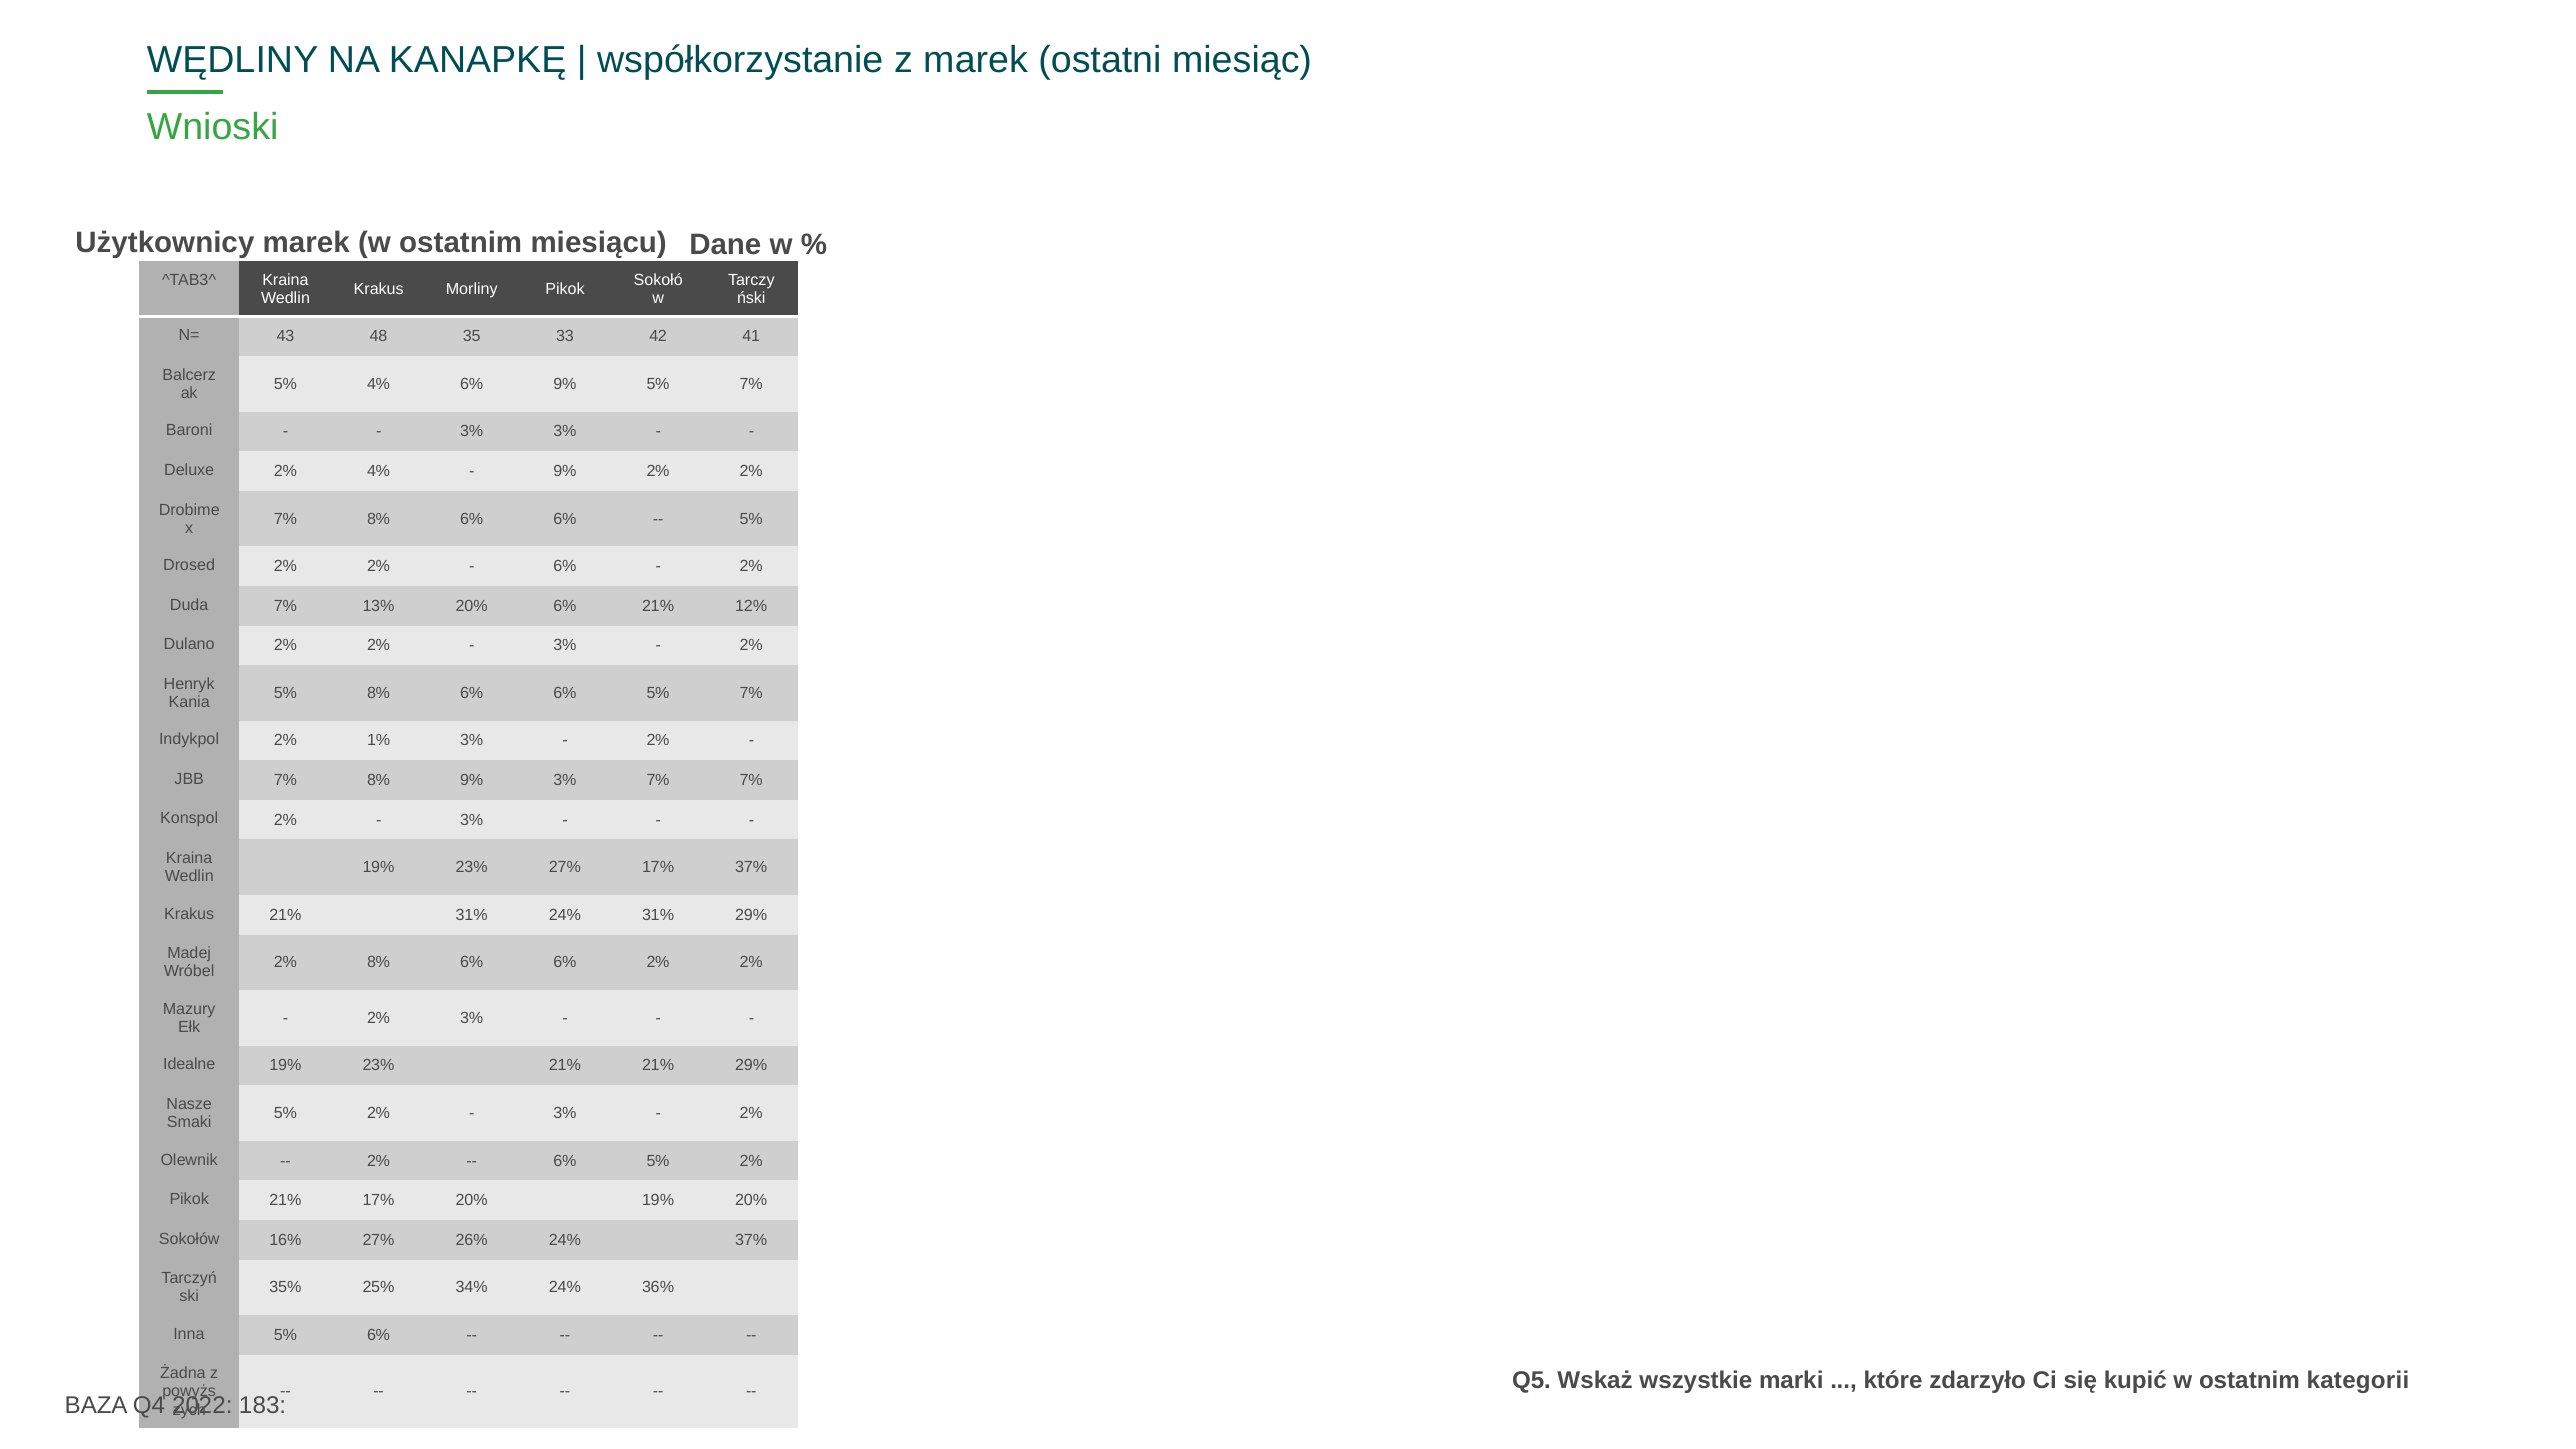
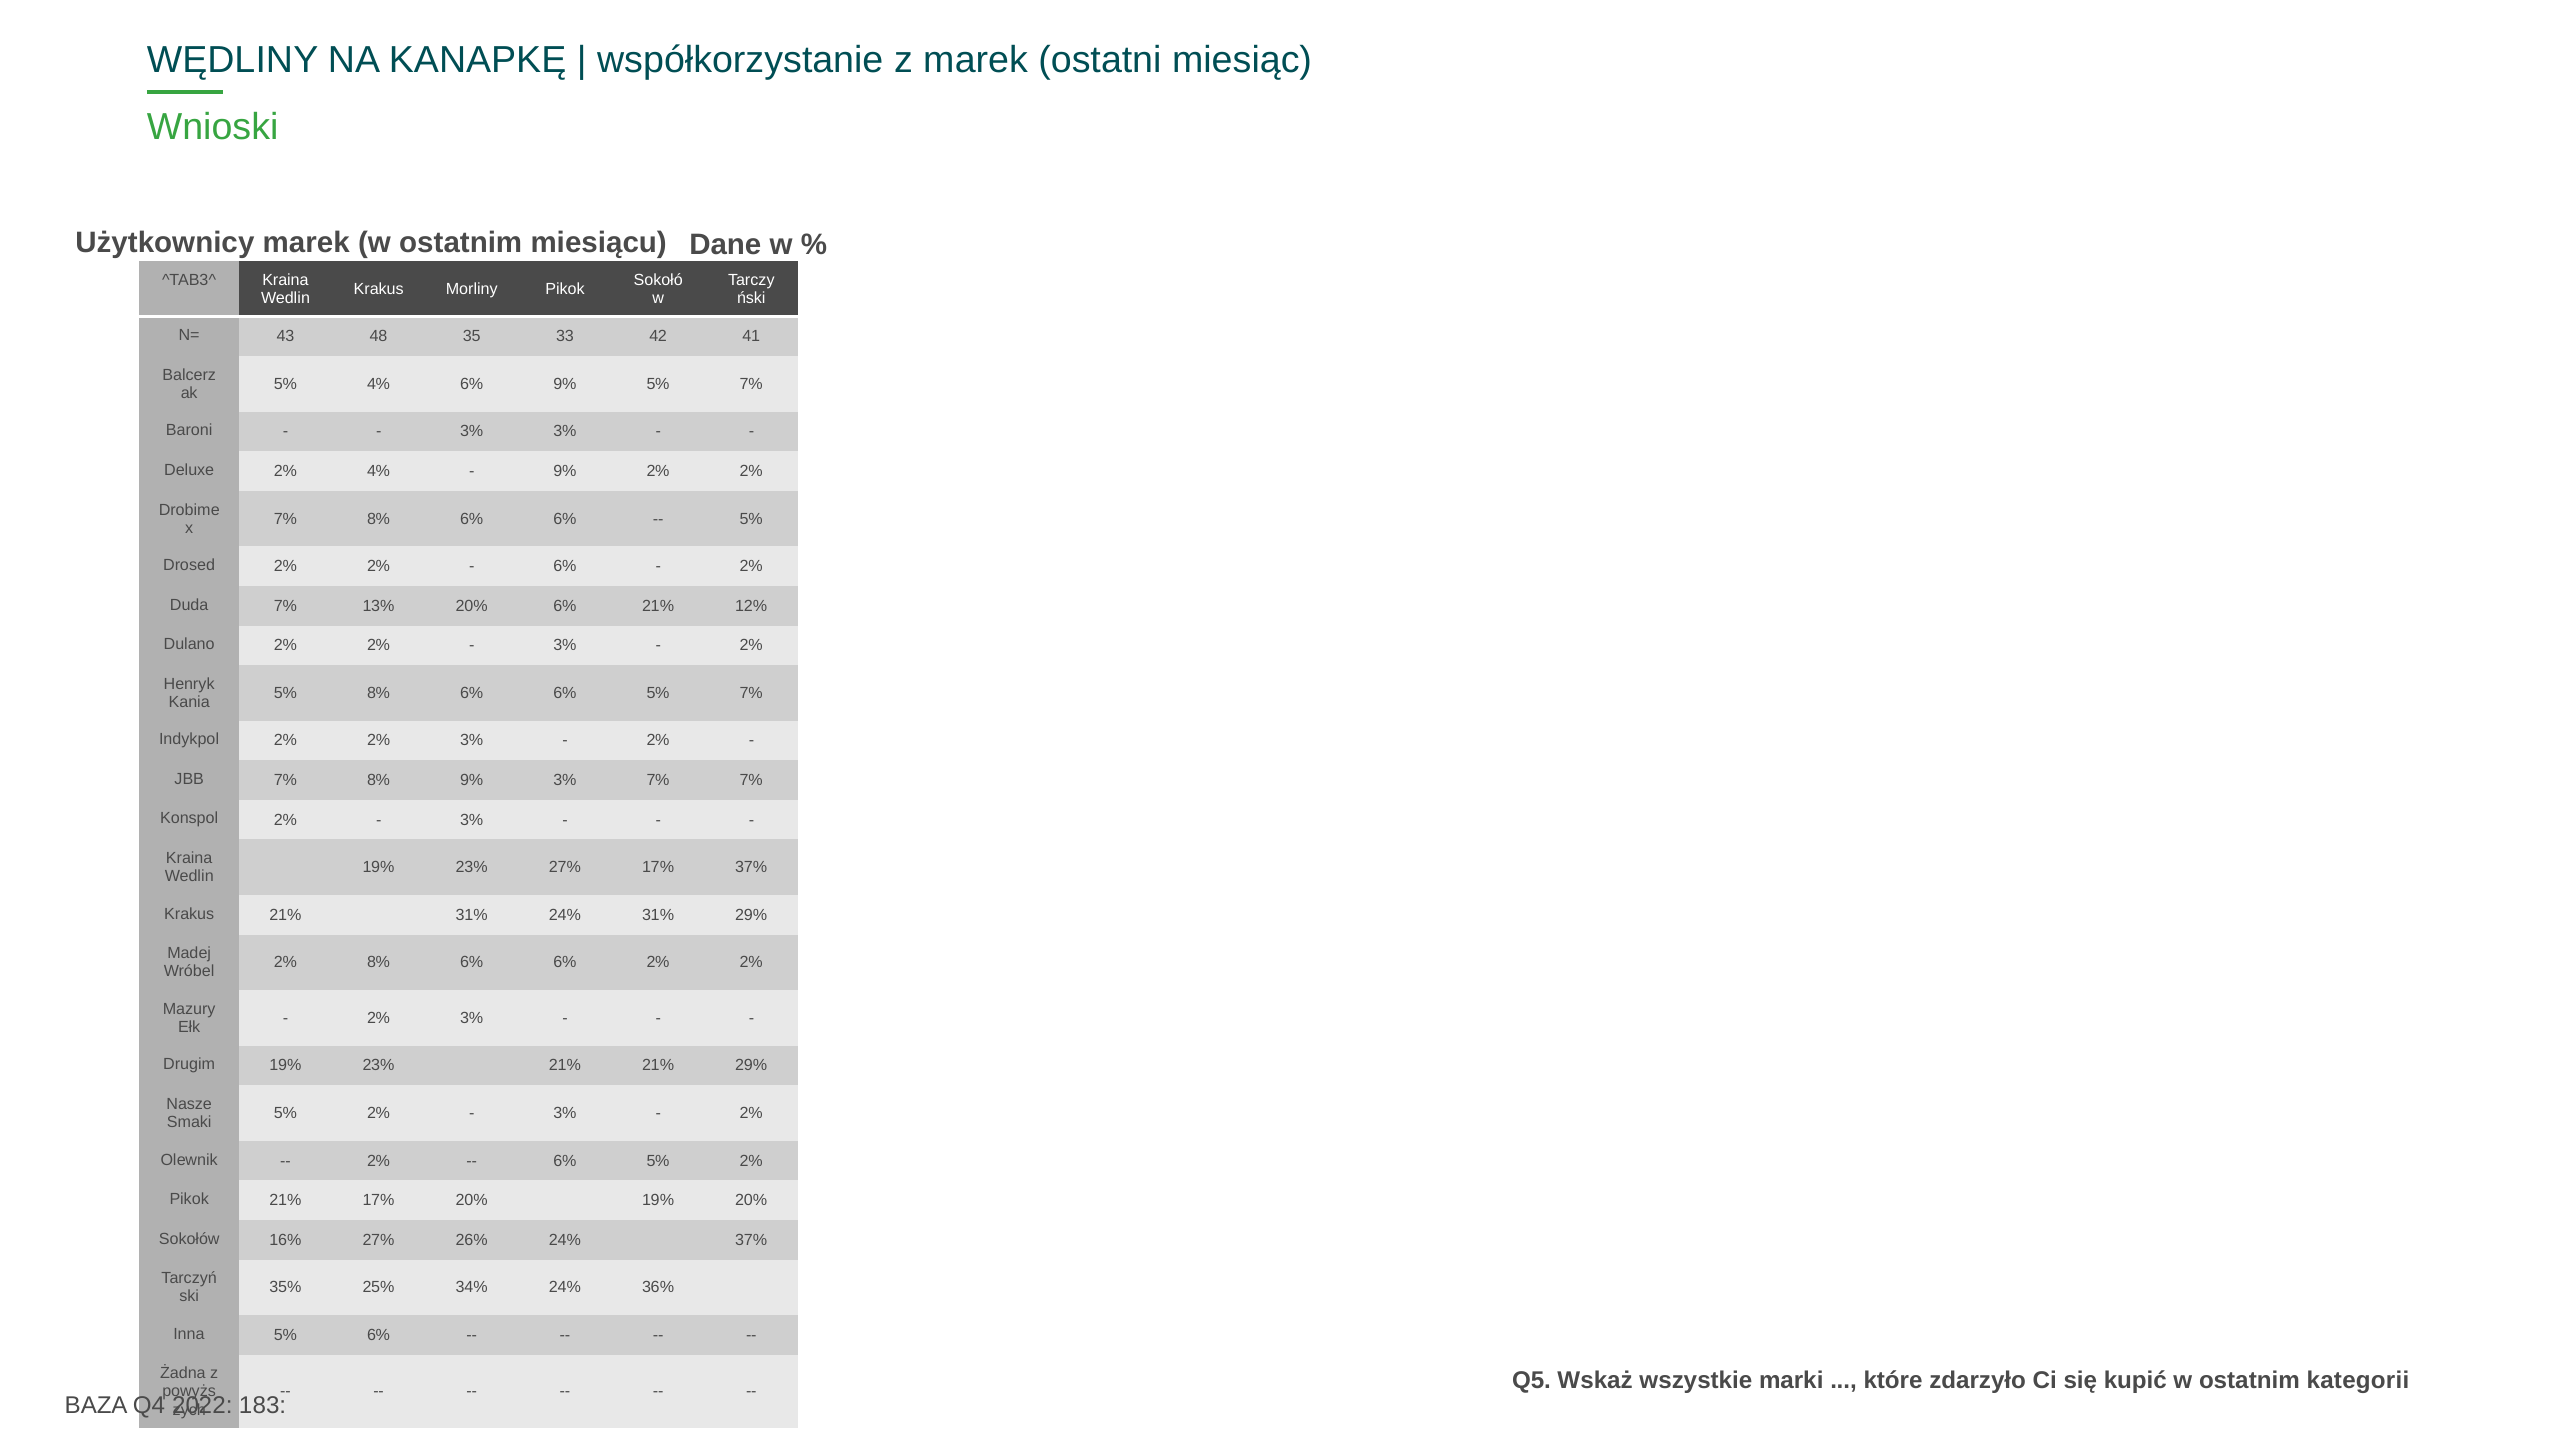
Indykpol 2% 1%: 1% -> 2%
Idealne: Idealne -> Drugim
